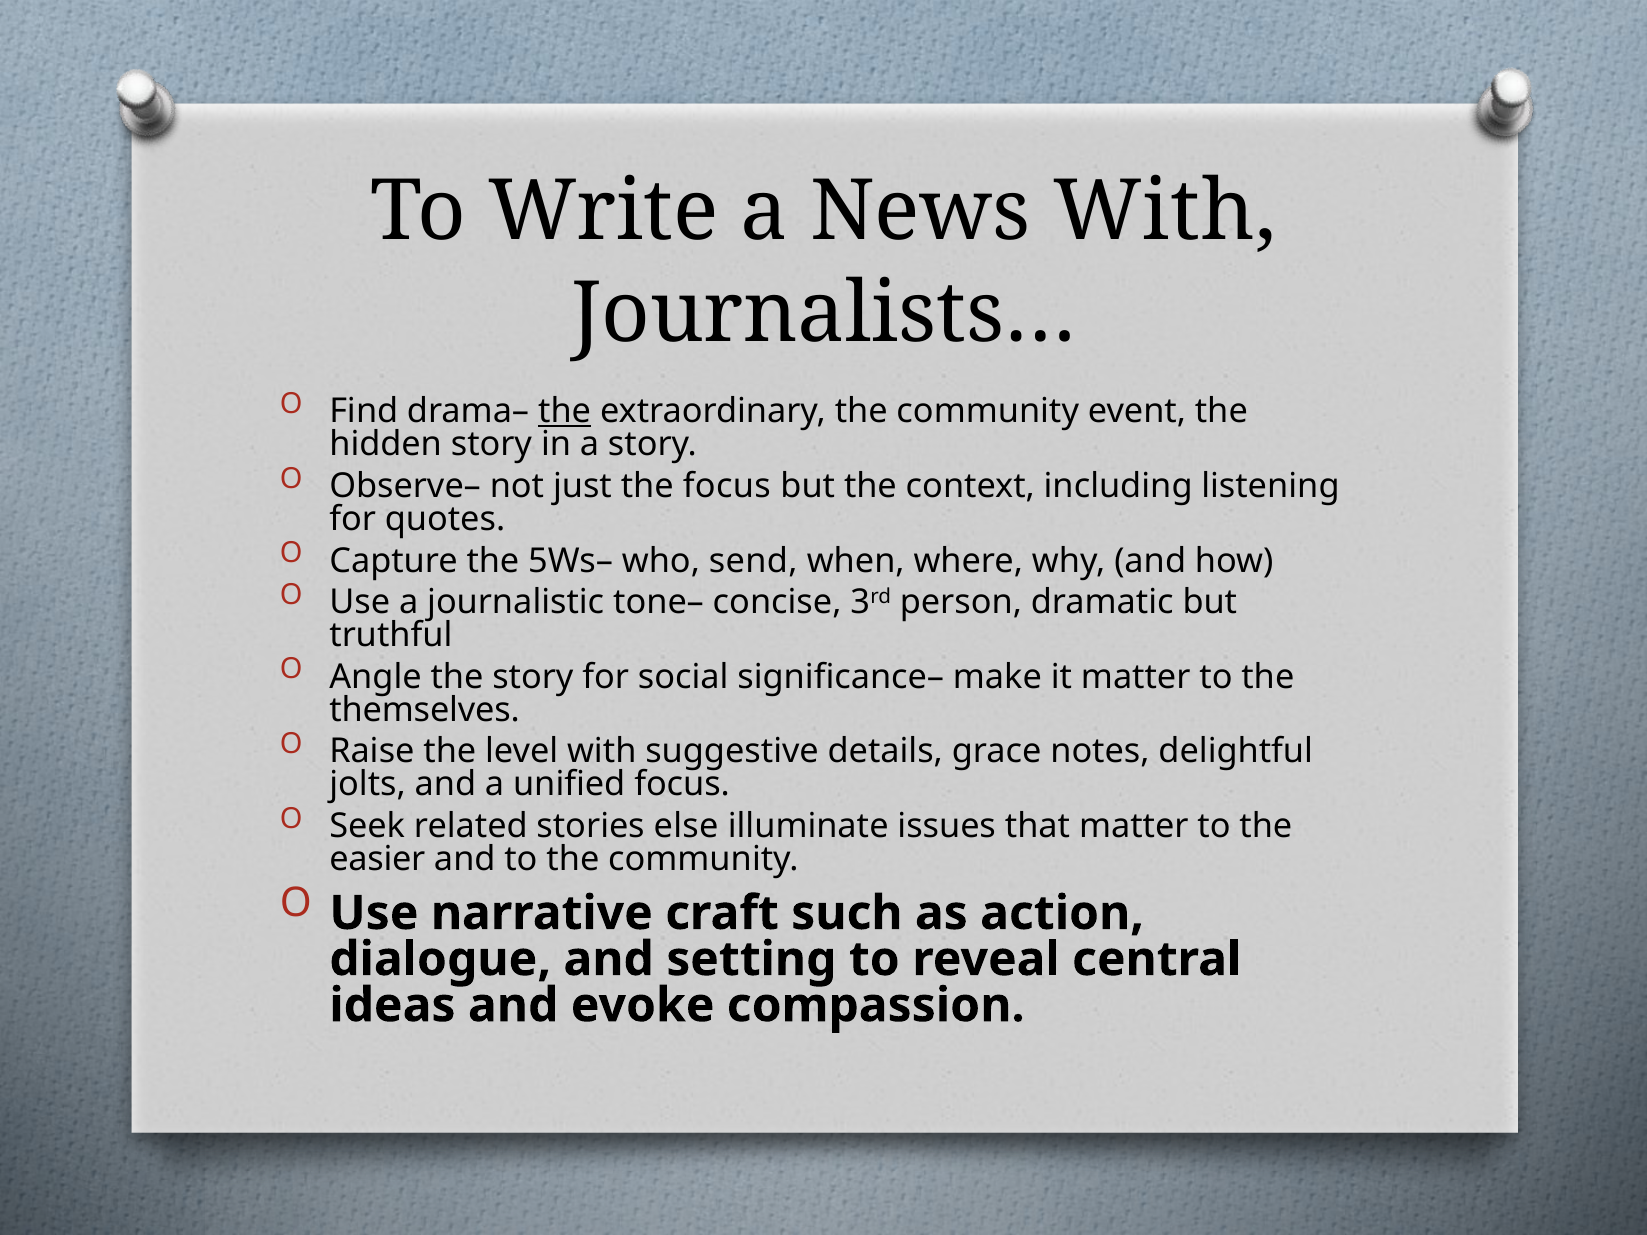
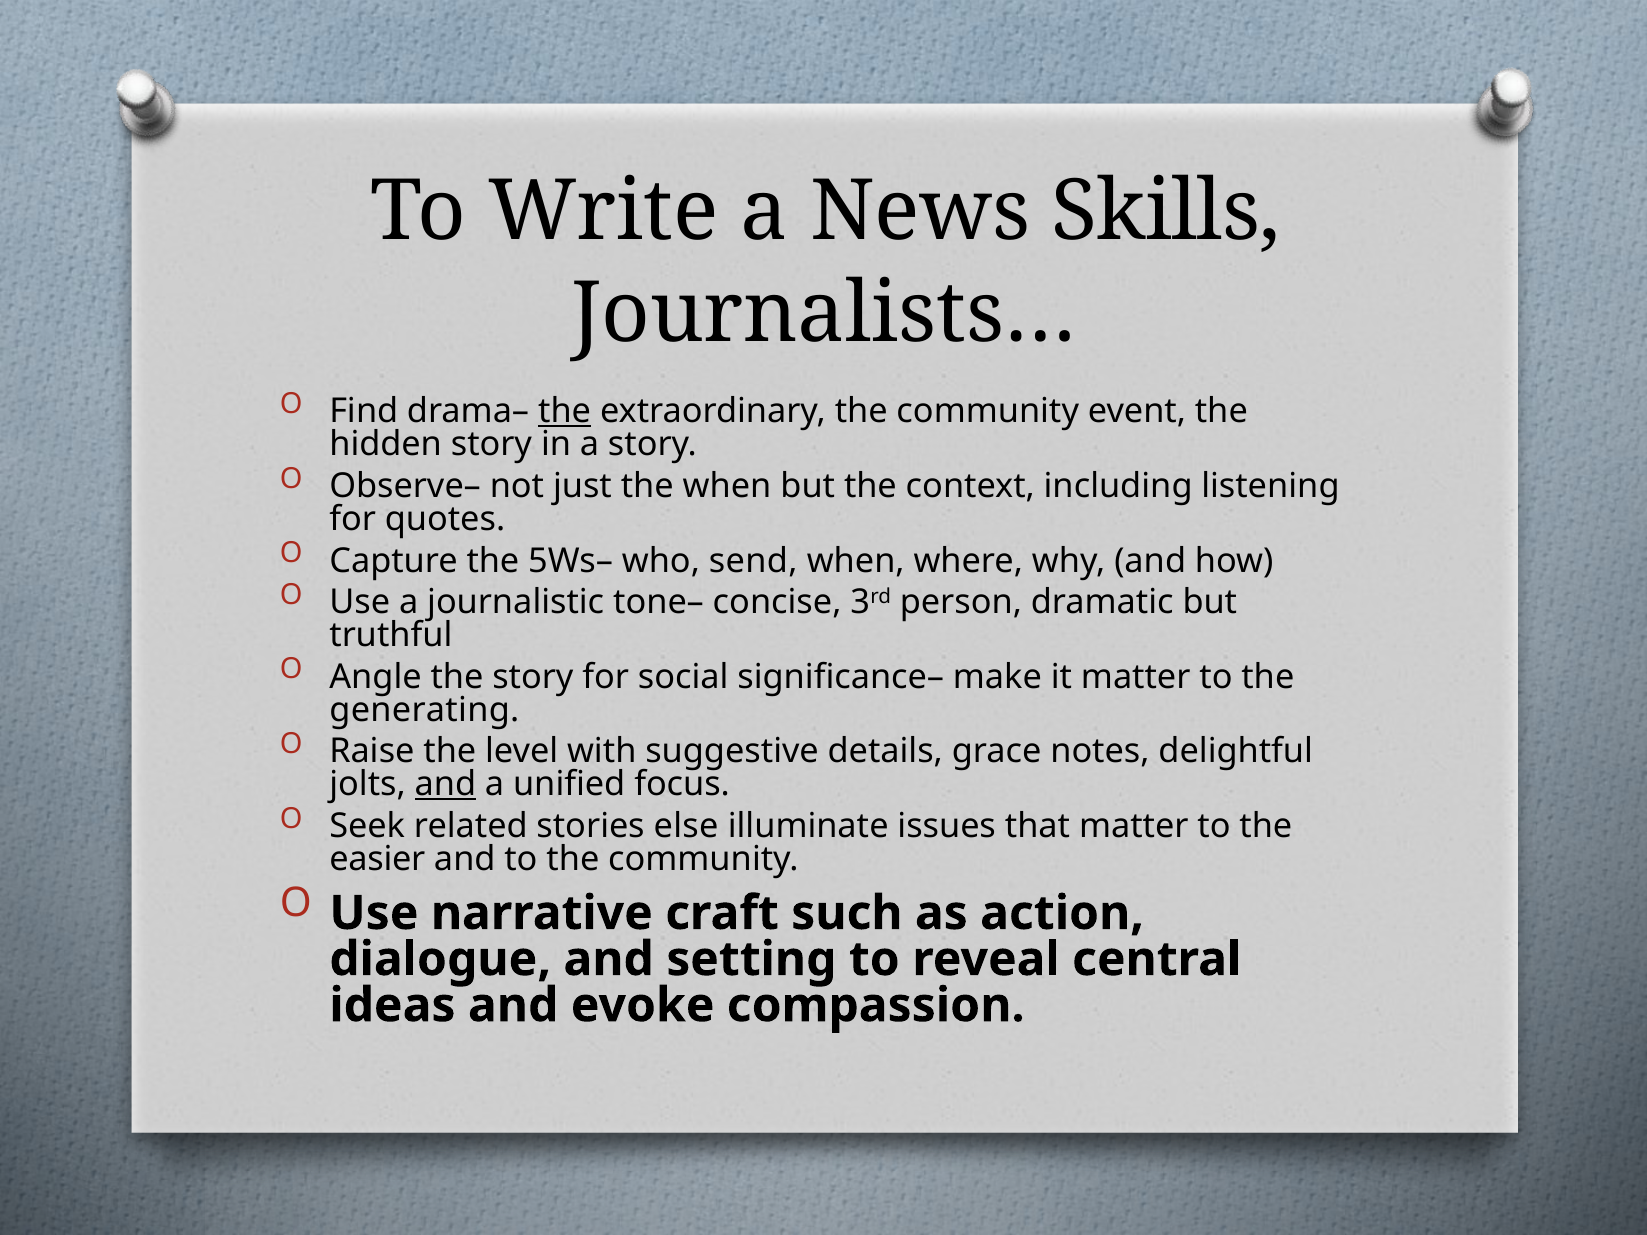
News With: With -> Skills
the focus: focus -> when
themselves: themselves -> generating
and at (445, 785) underline: none -> present
